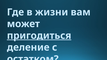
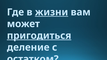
жизни underline: none -> present
